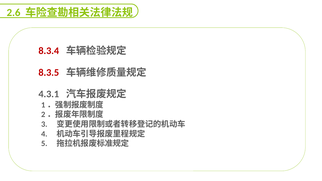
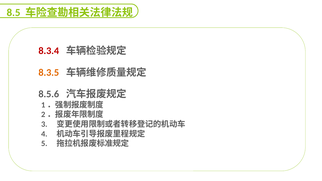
2.6: 2.6 -> 8.5
8.3.5 colour: red -> orange
4.3.1: 4.3.1 -> 8.5.6
